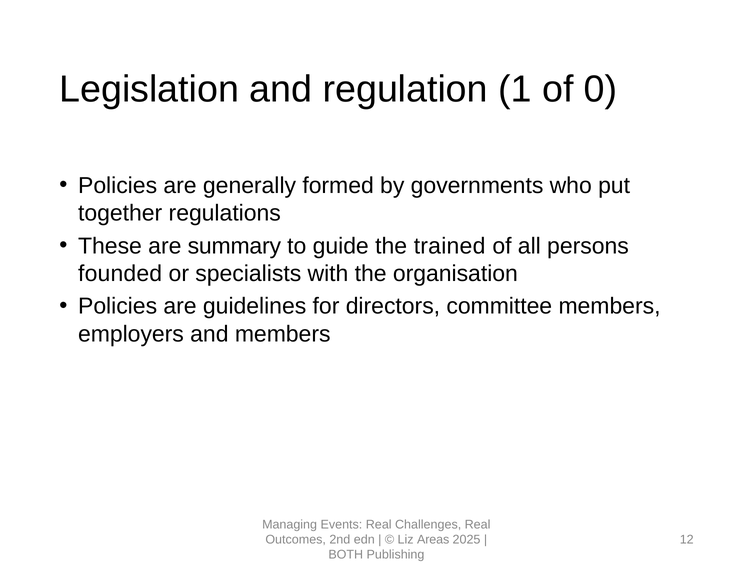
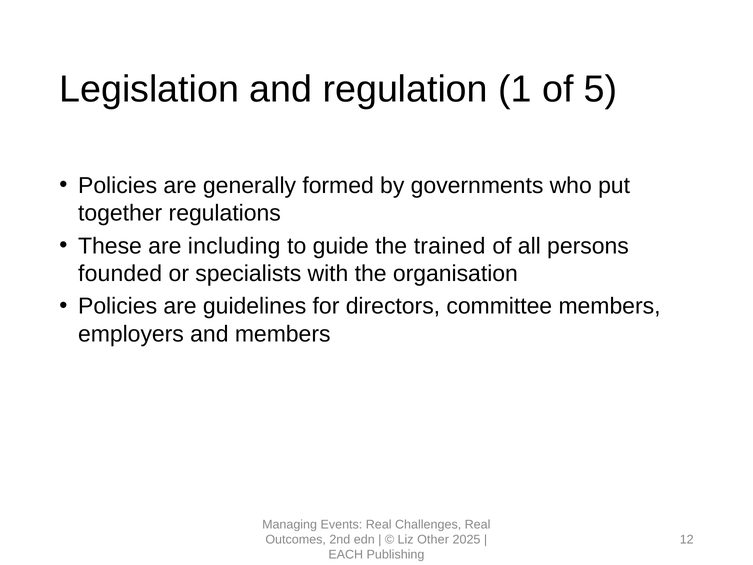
0: 0 -> 5
summary: summary -> including
Areas: Areas -> Other
BOTH: BOTH -> EACH
